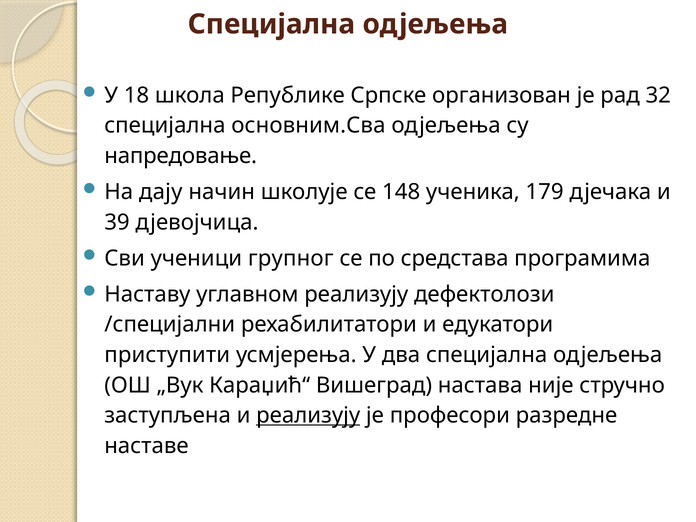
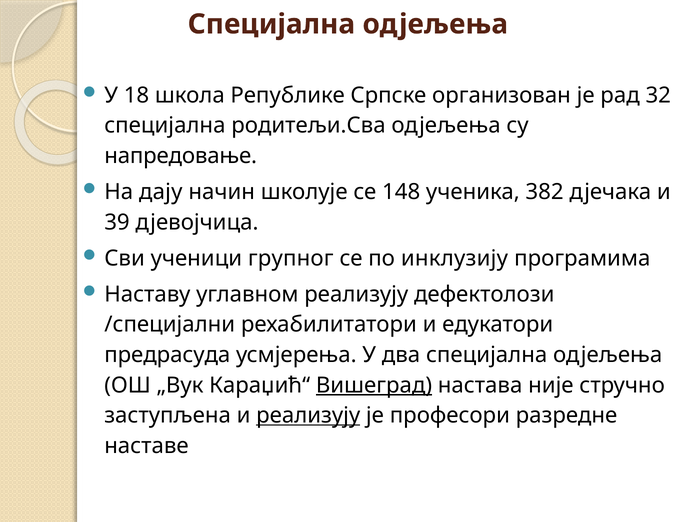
основним.Сва: основним.Сва -> родитељи.Сва
179: 179 -> 382
средстава: средстава -> инклузију
приступити: приступити -> предрасуда
Вишеград underline: none -> present
